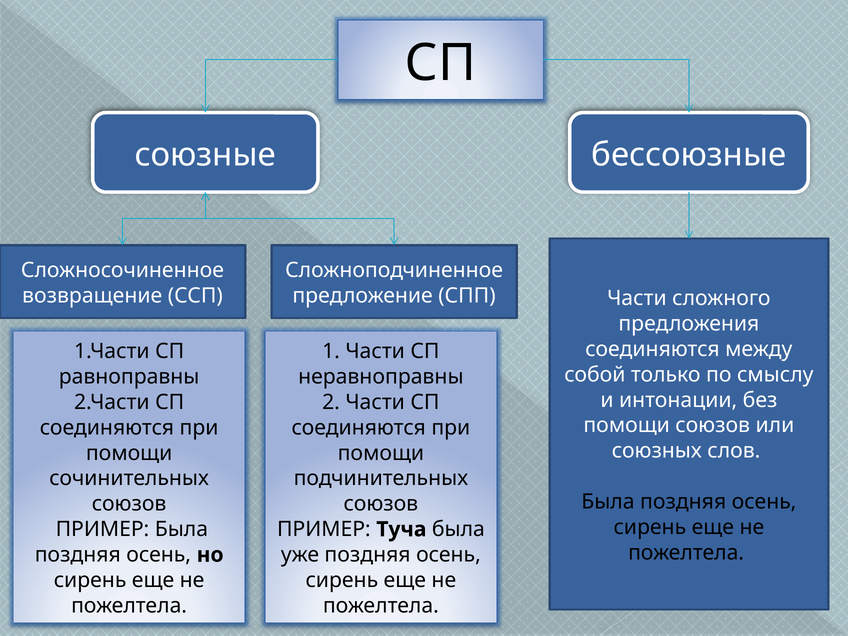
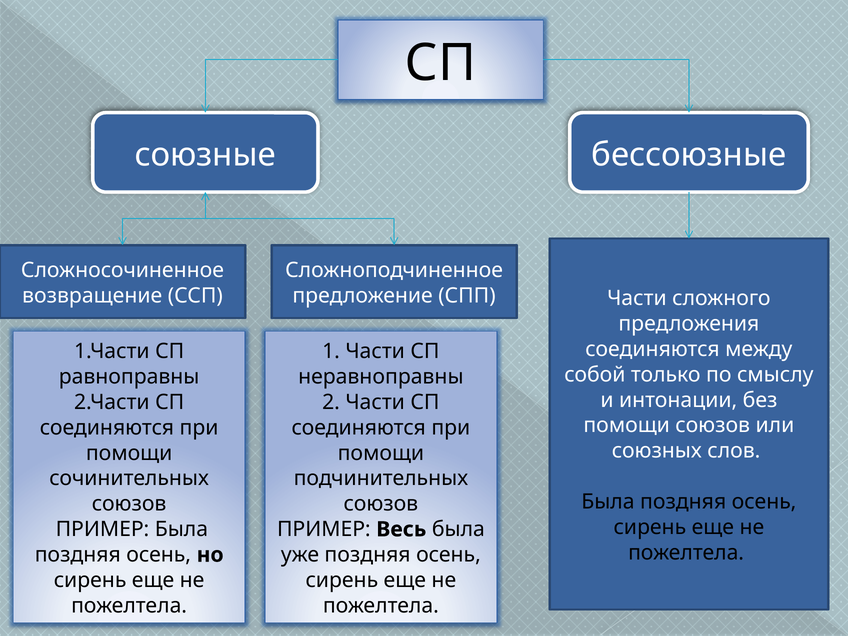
Туча: Туча -> Весь
